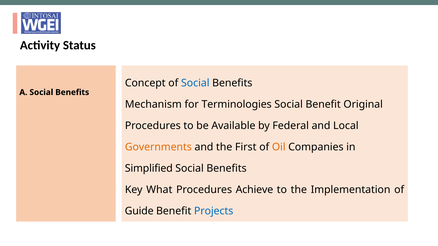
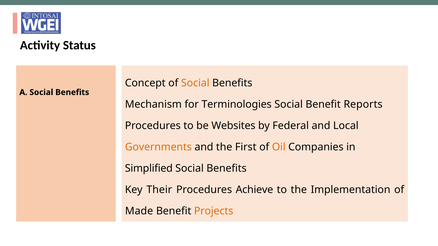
Social at (195, 83) colour: blue -> orange
Original: Original -> Reports
Available: Available -> Websites
What: What -> Their
Guide: Guide -> Made
Projects colour: blue -> orange
